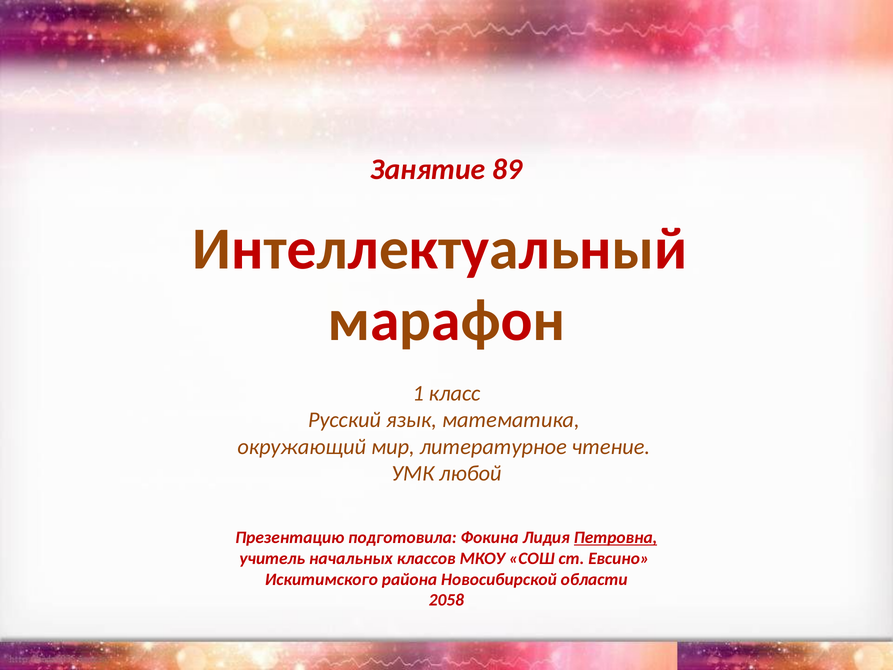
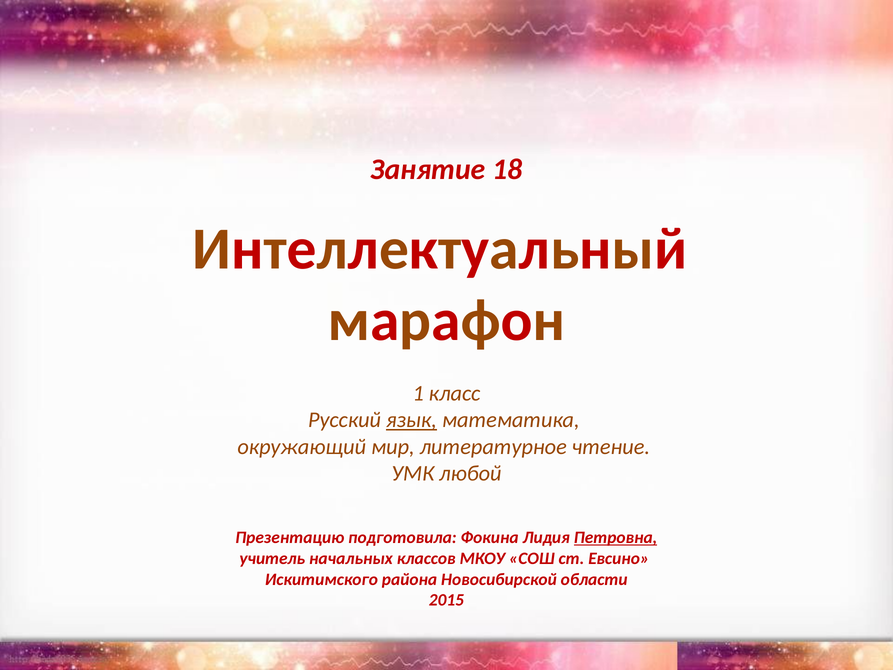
89: 89 -> 18
язык underline: none -> present
2058: 2058 -> 2015
